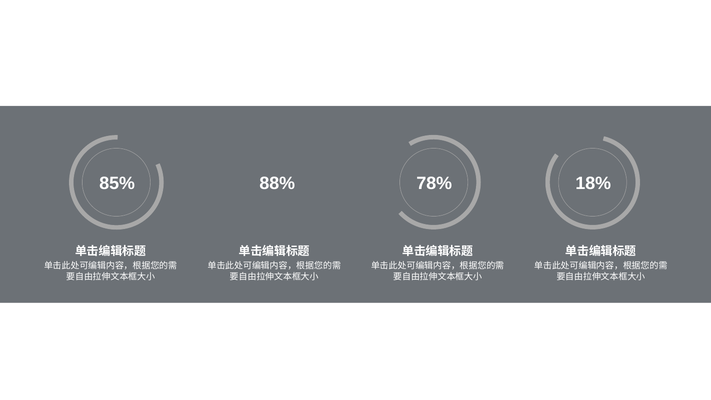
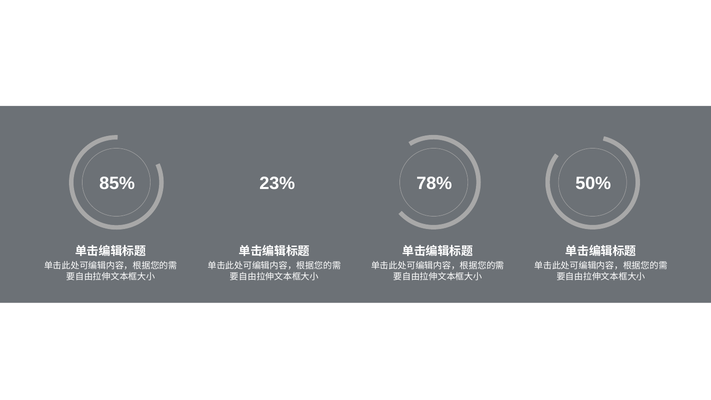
88%: 88% -> 23%
18%: 18% -> 50%
